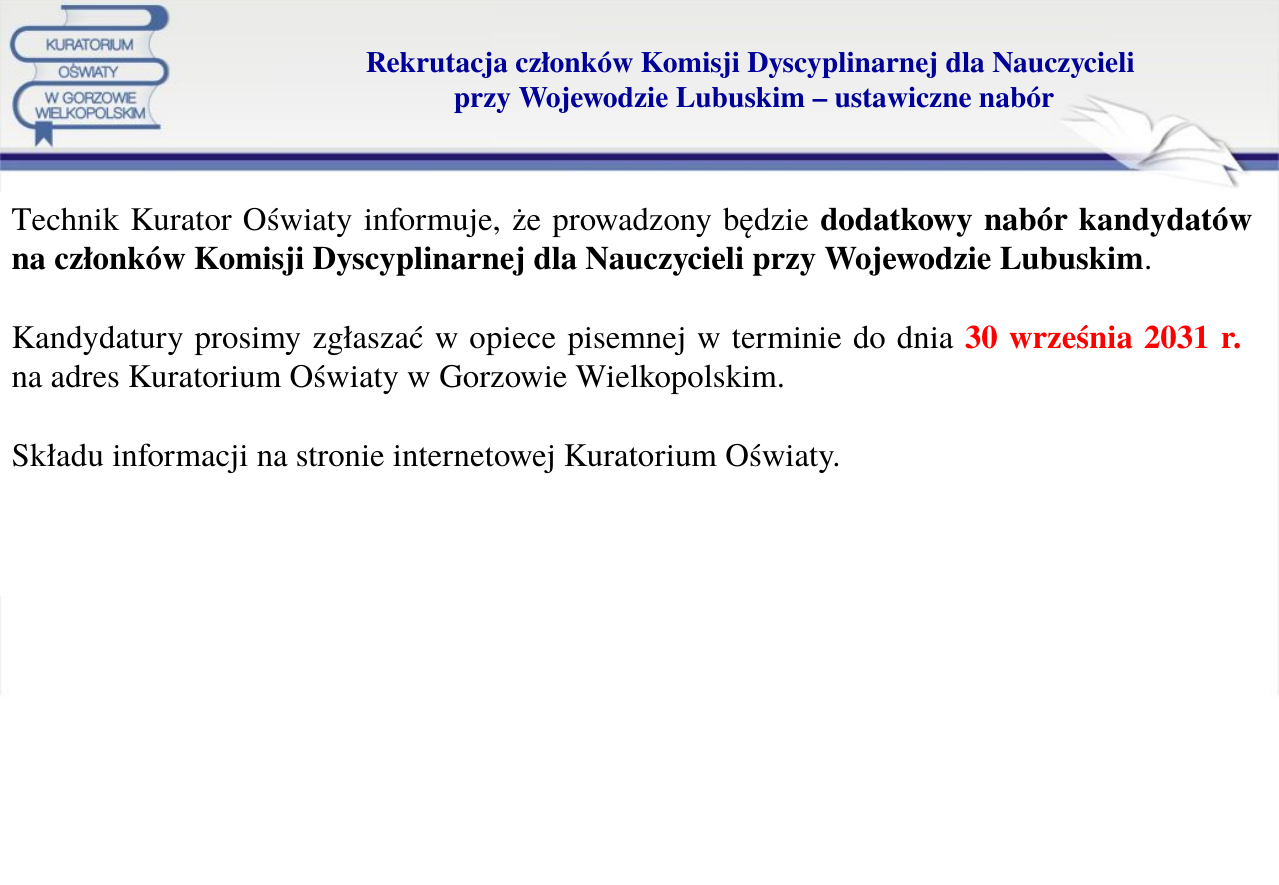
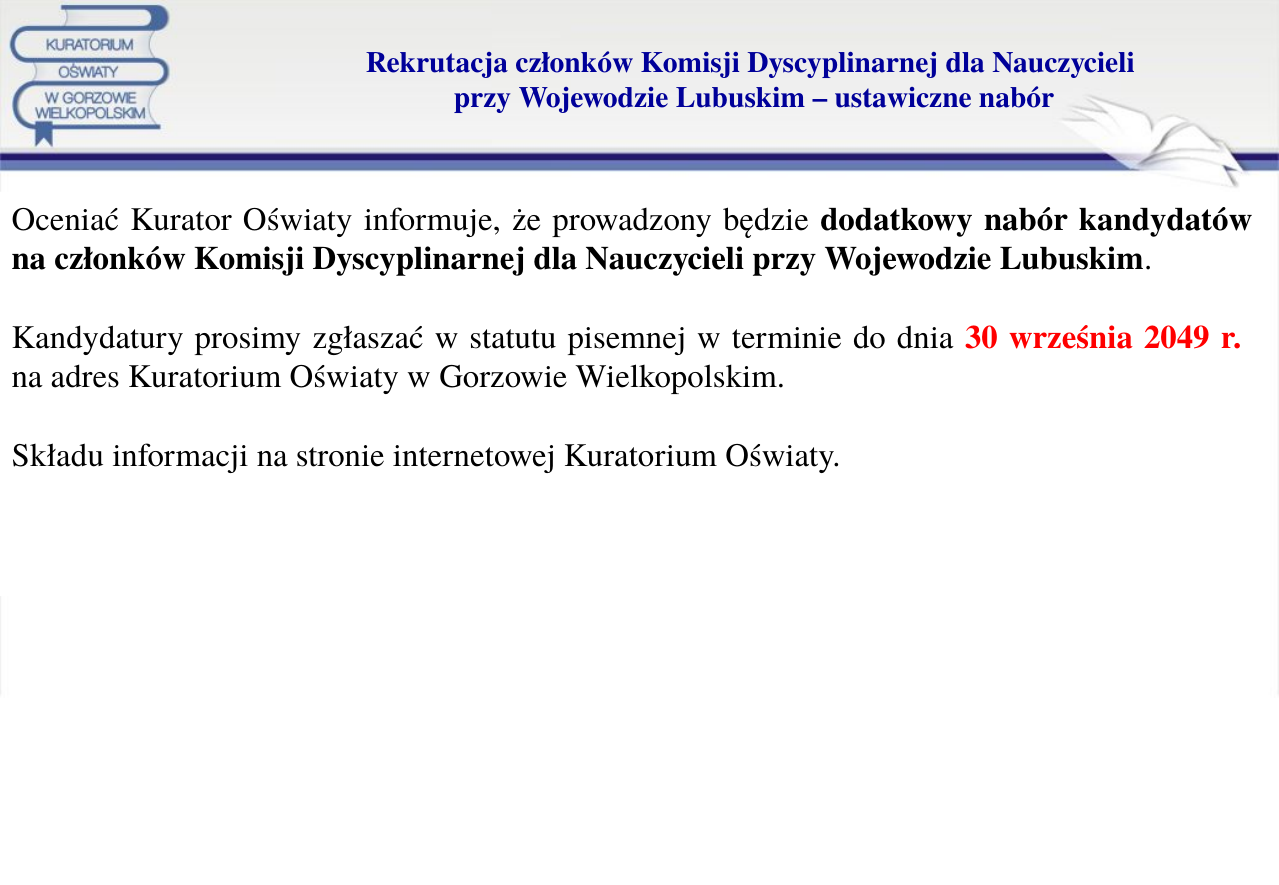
Technik: Technik -> Oceniać
opiece: opiece -> statutu
2031: 2031 -> 2049
